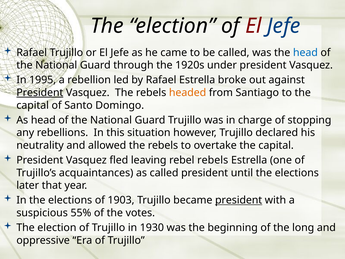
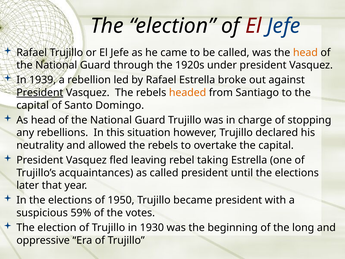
head at (305, 53) colour: blue -> orange
1995: 1995 -> 1939
rebel rebels: rebels -> taking
1903: 1903 -> 1950
president at (239, 200) underline: present -> none
55%: 55% -> 59%
